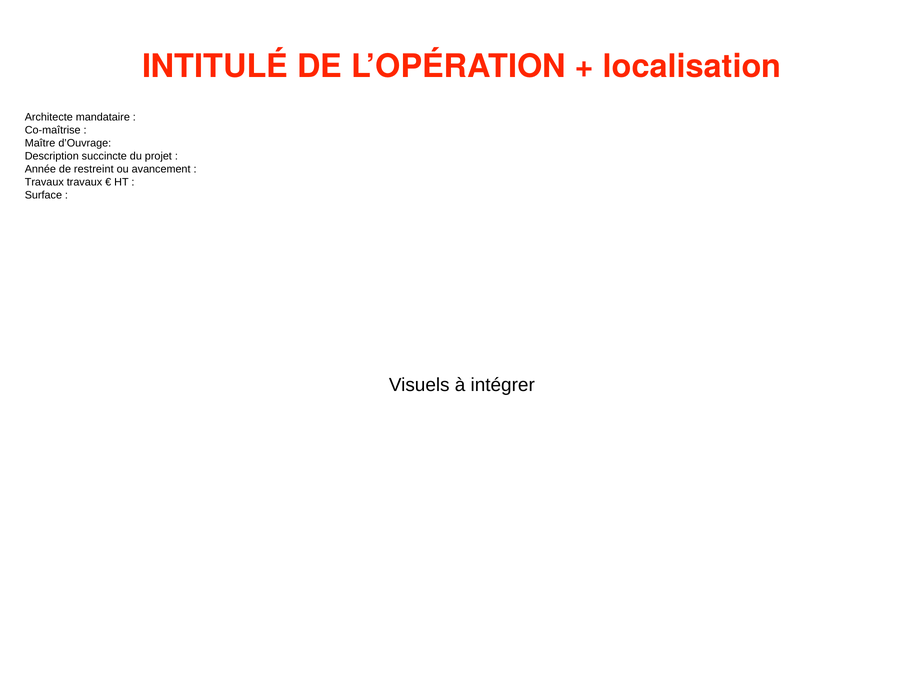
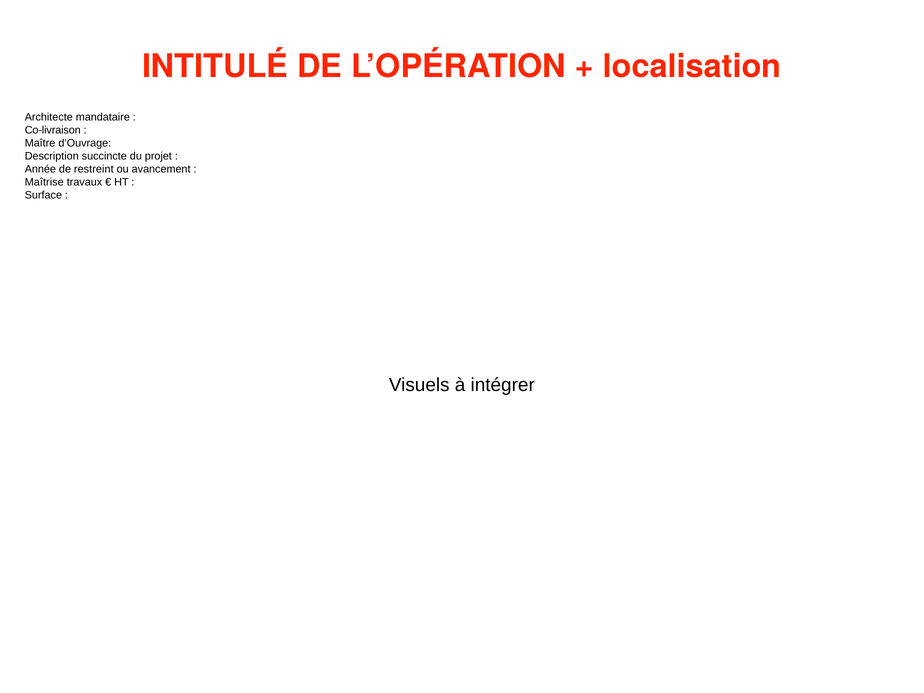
Co-maîtrise: Co-maîtrise -> Co-livraison
Travaux at (44, 182): Travaux -> Maîtrise
